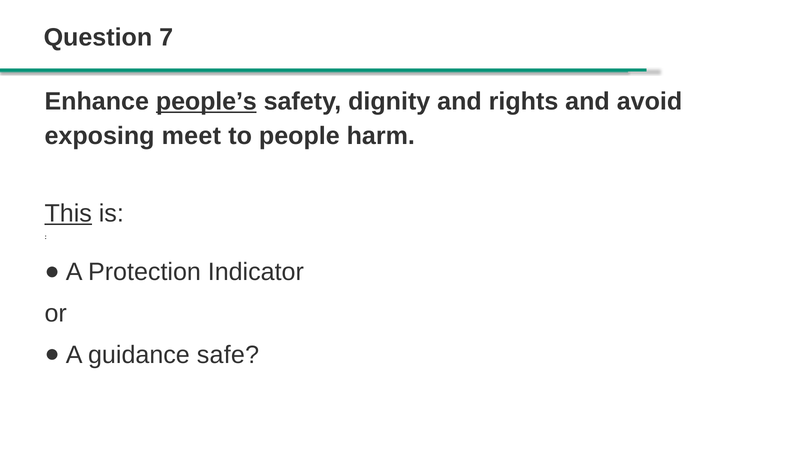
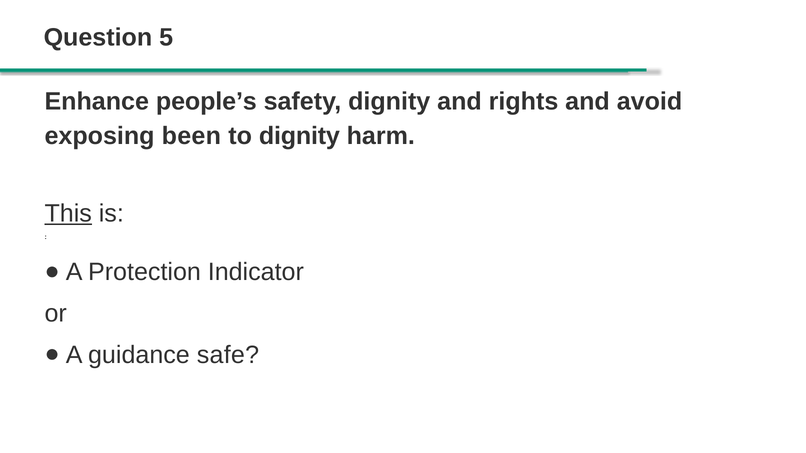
7: 7 -> 5
people’s underline: present -> none
meet: meet -> been
to people: people -> dignity
